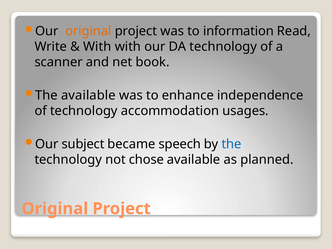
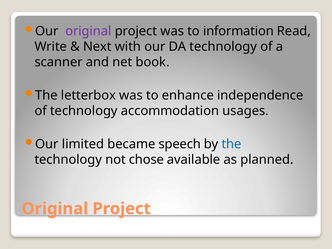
original at (88, 31) colour: orange -> purple
With at (97, 47): With -> Next
The available: available -> letterbox
subject: subject -> limited
